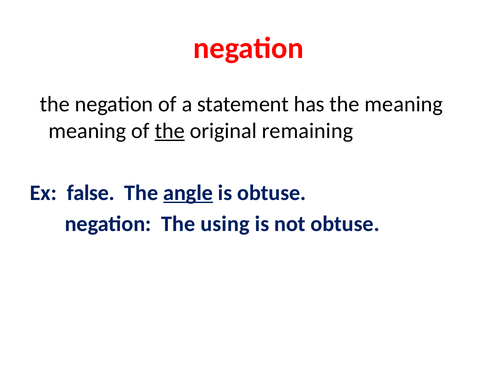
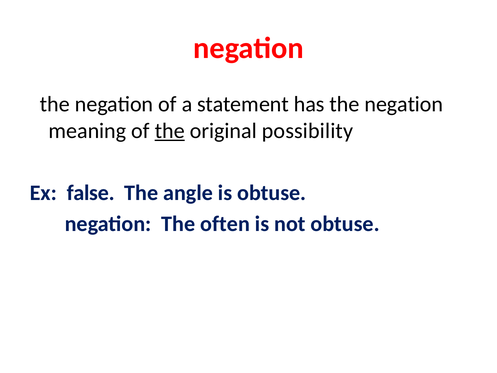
has the meaning: meaning -> negation
remaining: remaining -> possibility
angle underline: present -> none
using: using -> often
